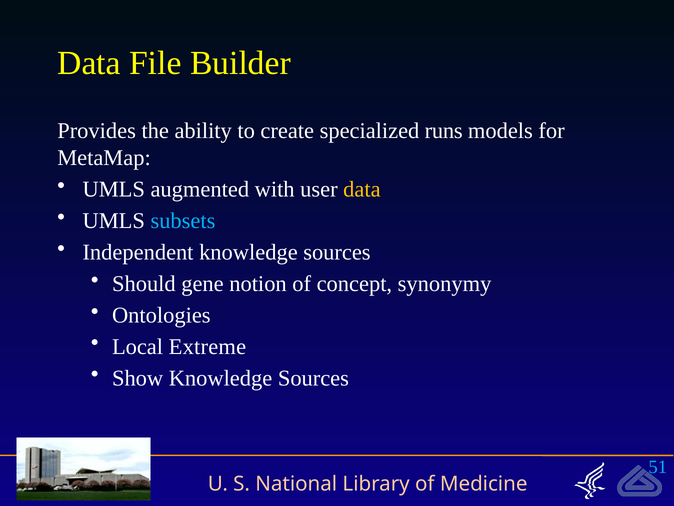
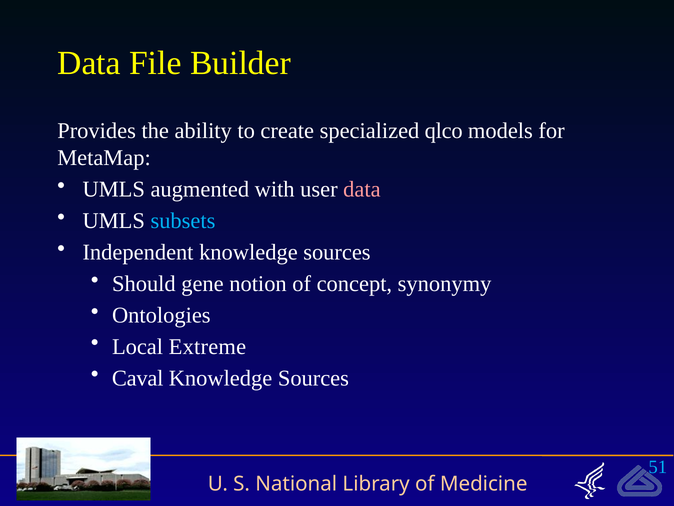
runs: runs -> qlco
data at (362, 189) colour: yellow -> pink
Show: Show -> Caval
